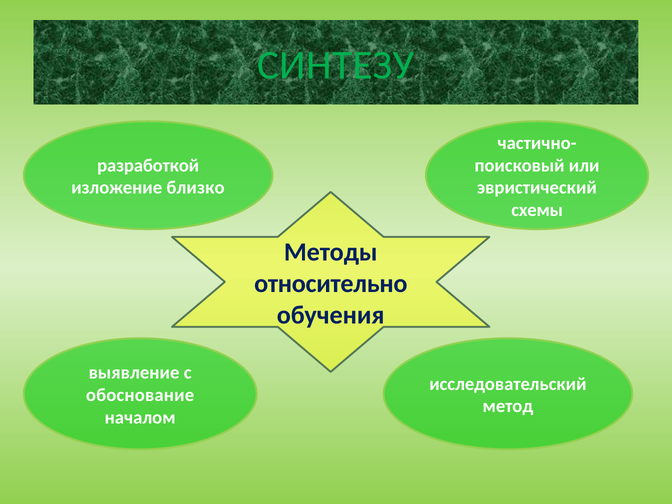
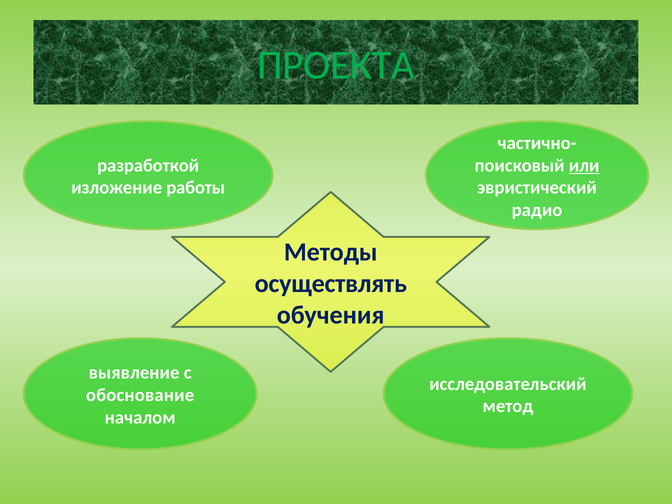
СИНТЕЗУ: СИНТЕЗУ -> ПРОЕКТА
или underline: none -> present
близко: близко -> работы
схемы: схемы -> радио
относительно: относительно -> осуществлять
